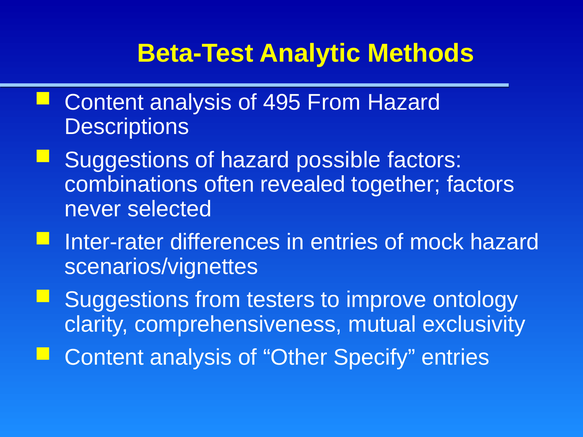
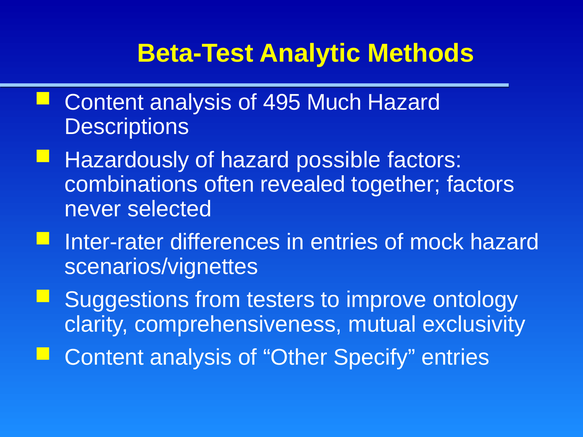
495 From: From -> Much
Suggestions at (127, 160): Suggestions -> Hazardously
